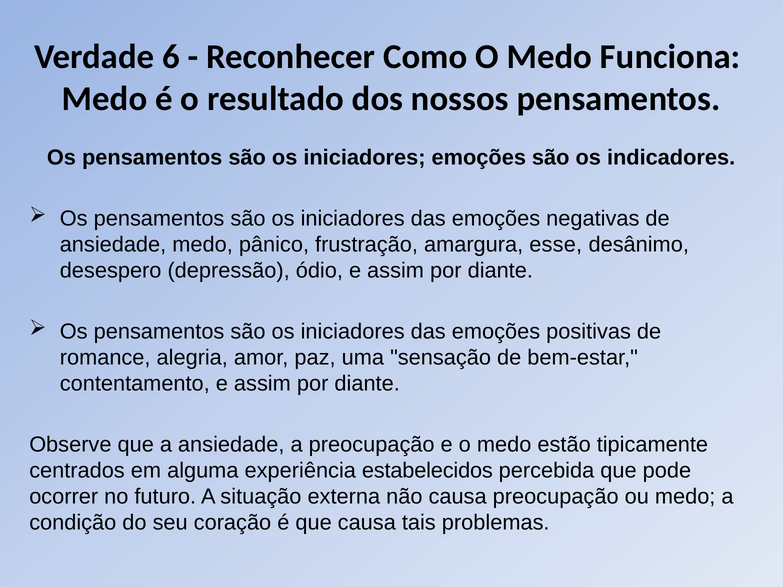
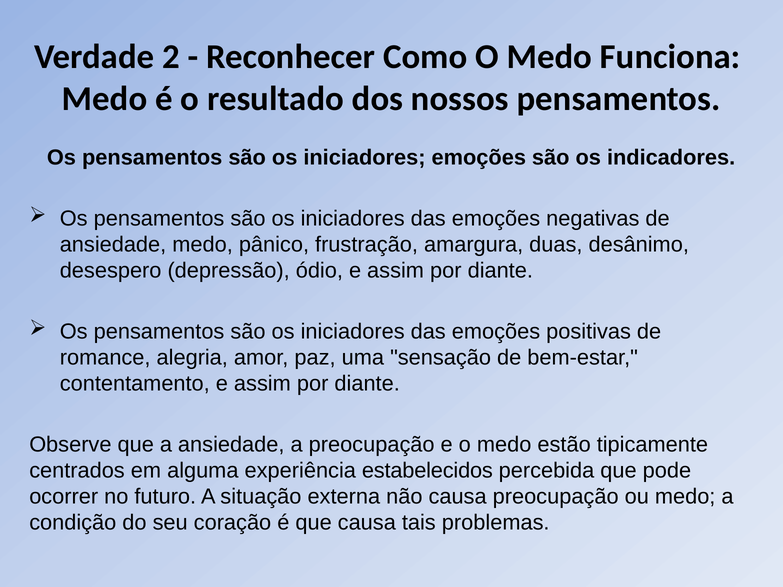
6: 6 -> 2
esse: esse -> duas
